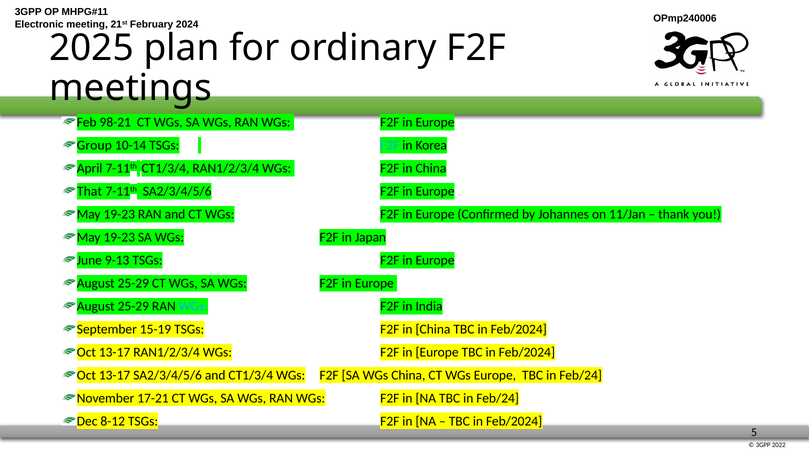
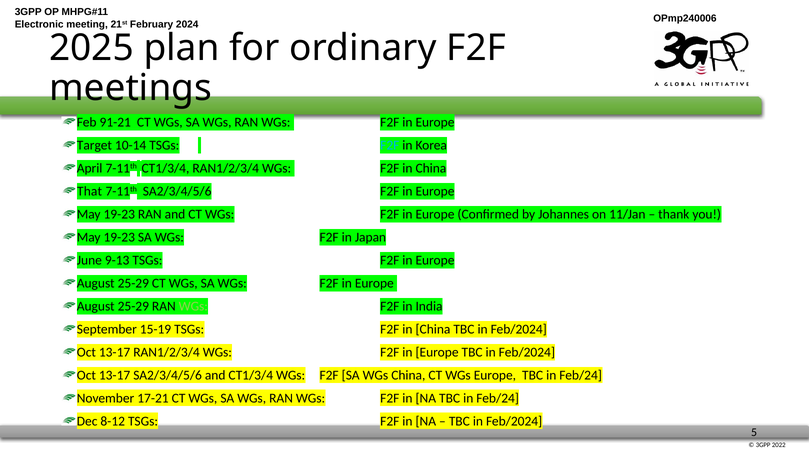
98-21: 98-21 -> 91-21
Group: Group -> Target
WGs at (193, 306) colour: light blue -> light green
